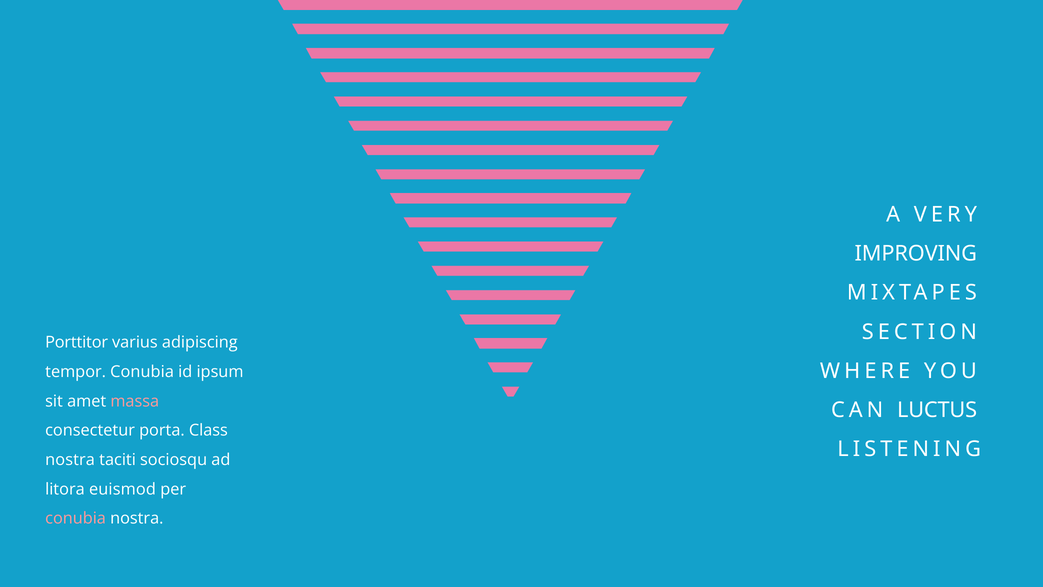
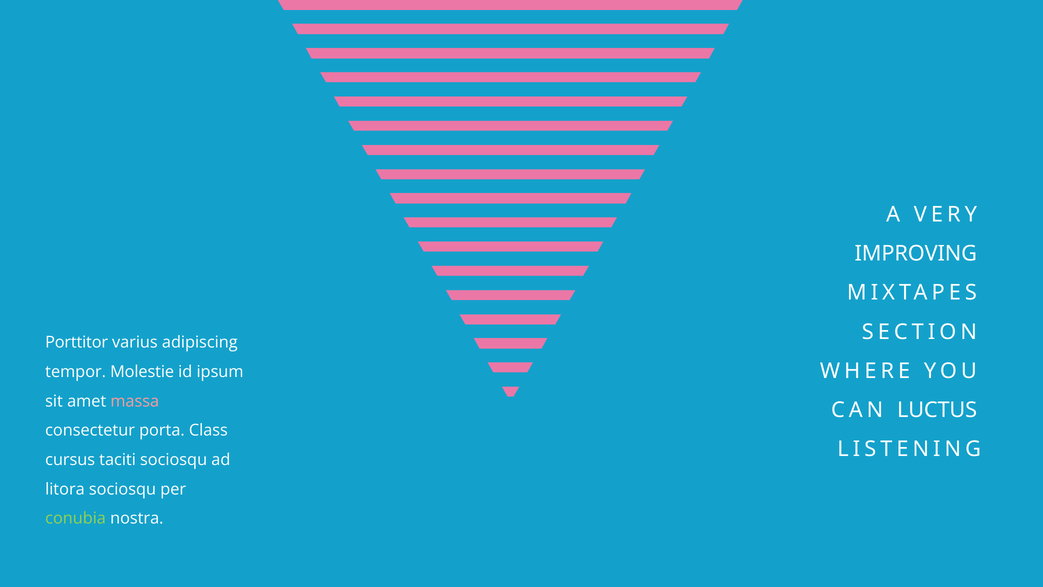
tempor Conubia: Conubia -> Molestie
nostra at (70, 460): nostra -> cursus
litora euismod: euismod -> sociosqu
conubia at (76, 518) colour: pink -> light green
